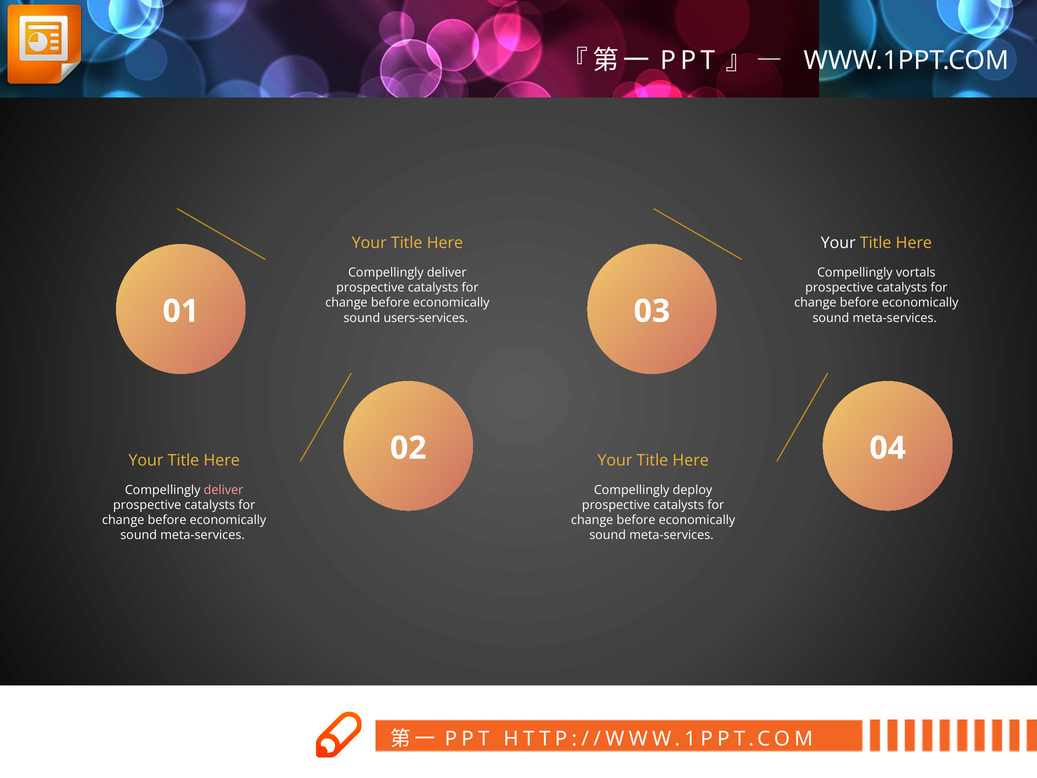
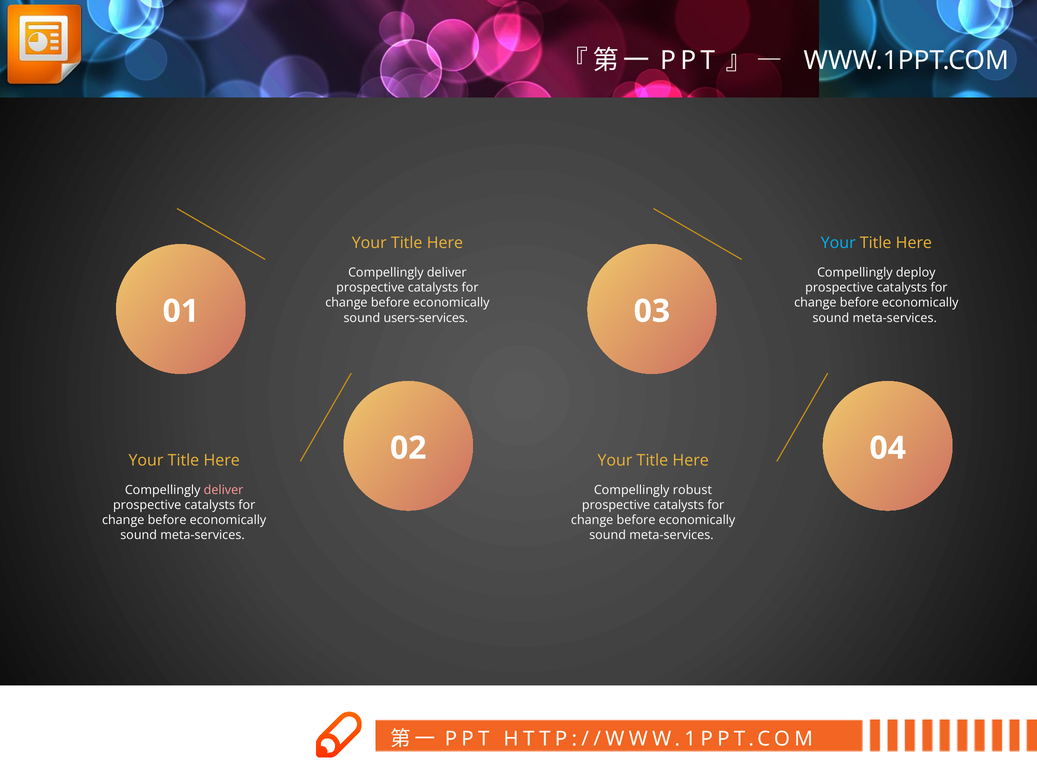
Your at (838, 243) colour: white -> light blue
vortals: vortals -> deploy
deploy: deploy -> robust
